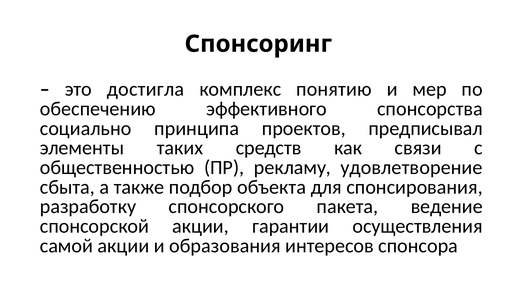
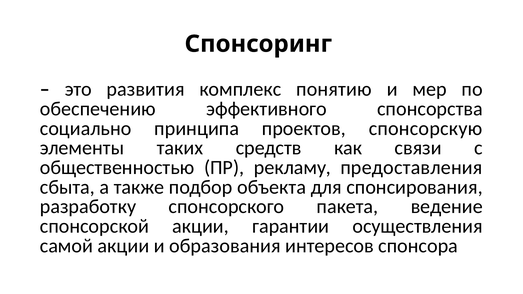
достигла: достигла -> развития
предписывал: предписывал -> спонсорскую
удовлетворение: удовлетворение -> предоставления
